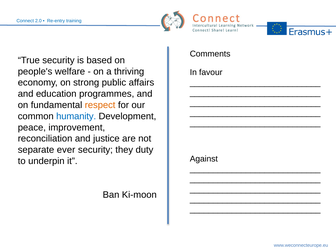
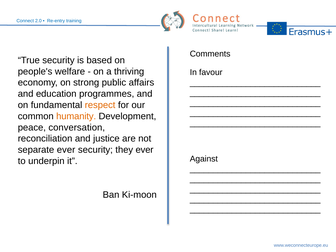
humanity colour: blue -> orange
improvement: improvement -> conversation
they duty: duty -> ever
